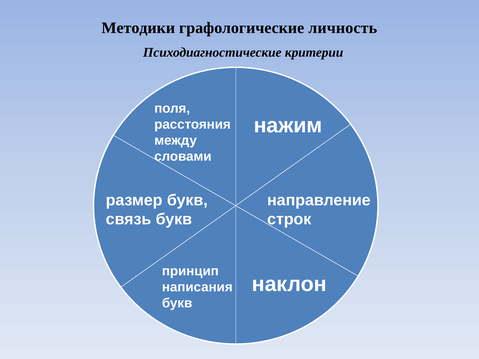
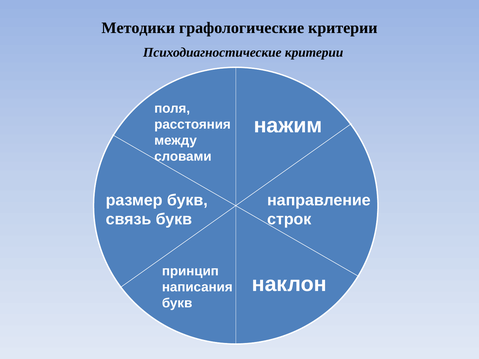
графологические личность: личность -> критерии
